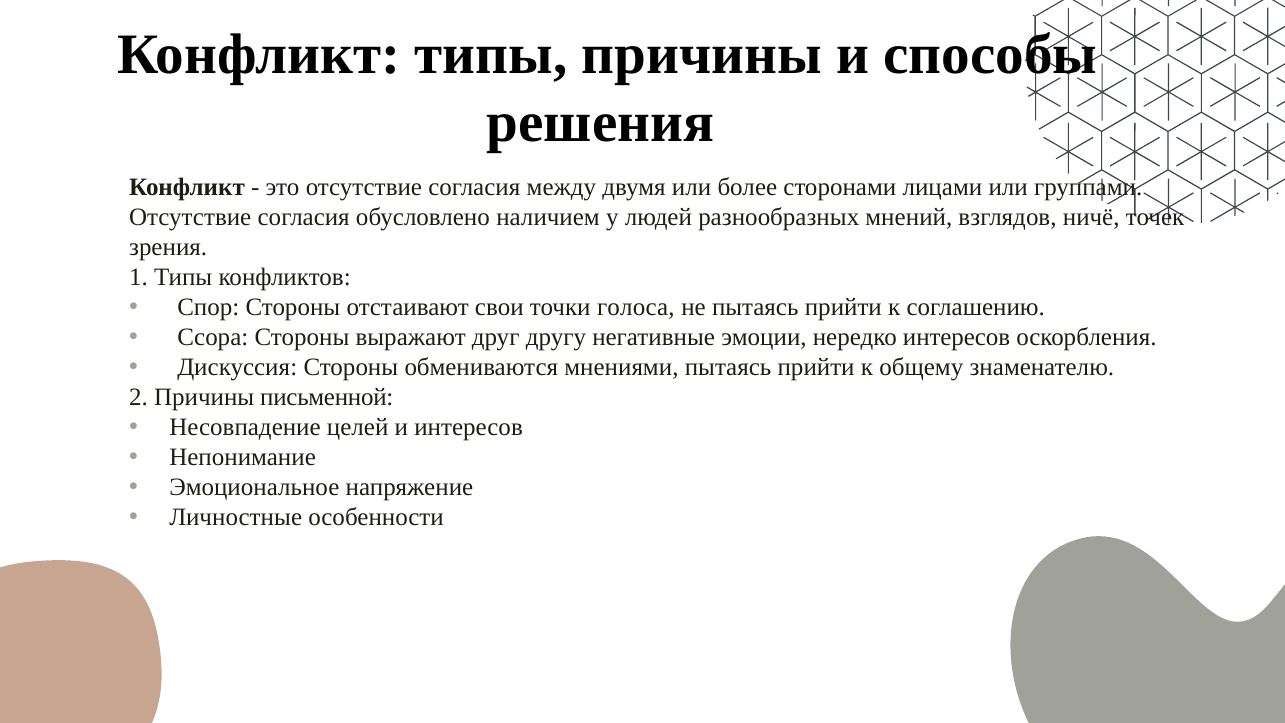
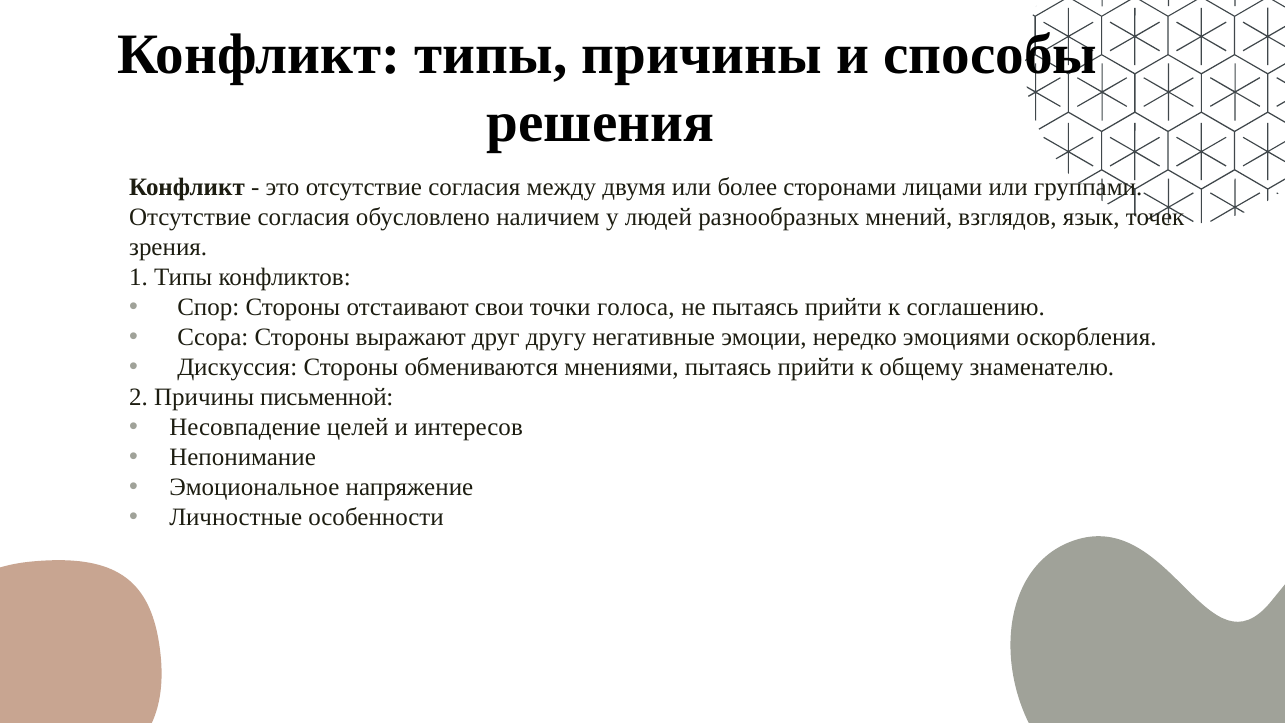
ничё: ничё -> язык
нередко интересов: интересов -> эмоциями
